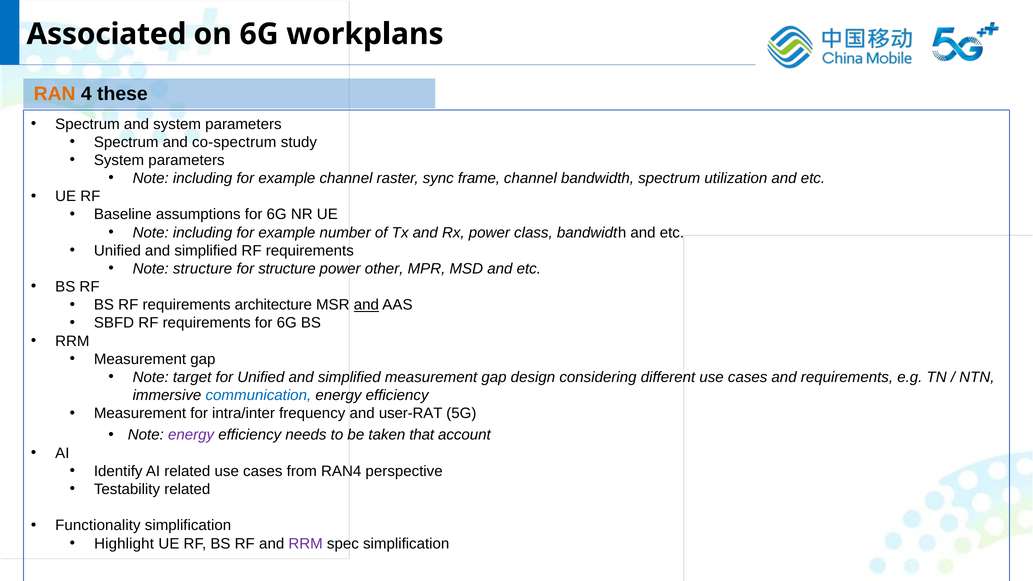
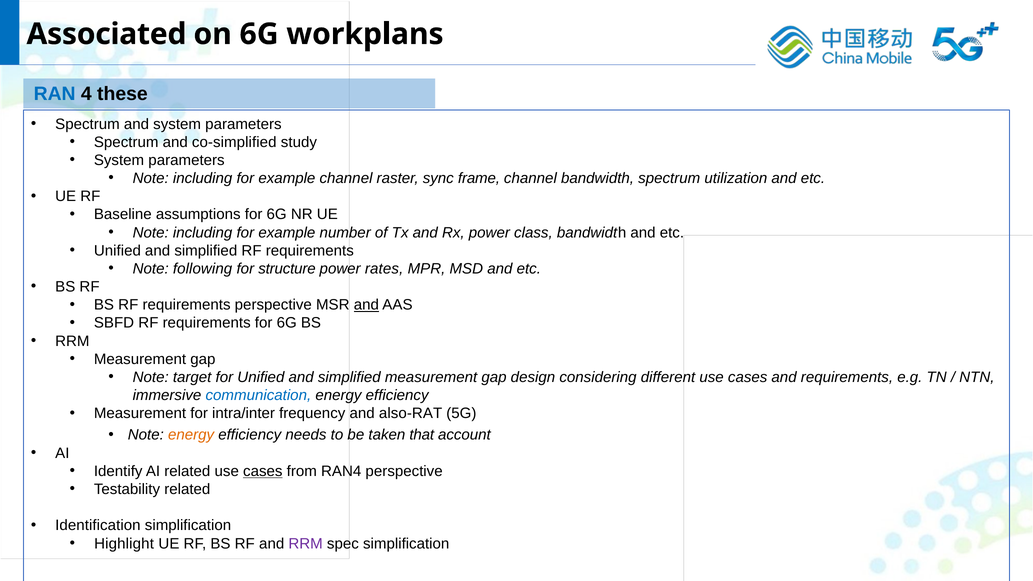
RAN colour: orange -> blue
co-spectrum: co-spectrum -> co-simplified
Note structure: structure -> following
other: other -> rates
requirements architecture: architecture -> perspective
user-RAT: user-RAT -> also-RAT
energy at (191, 435) colour: purple -> orange
cases at (263, 471) underline: none -> present
Functionality: Functionality -> Identification
